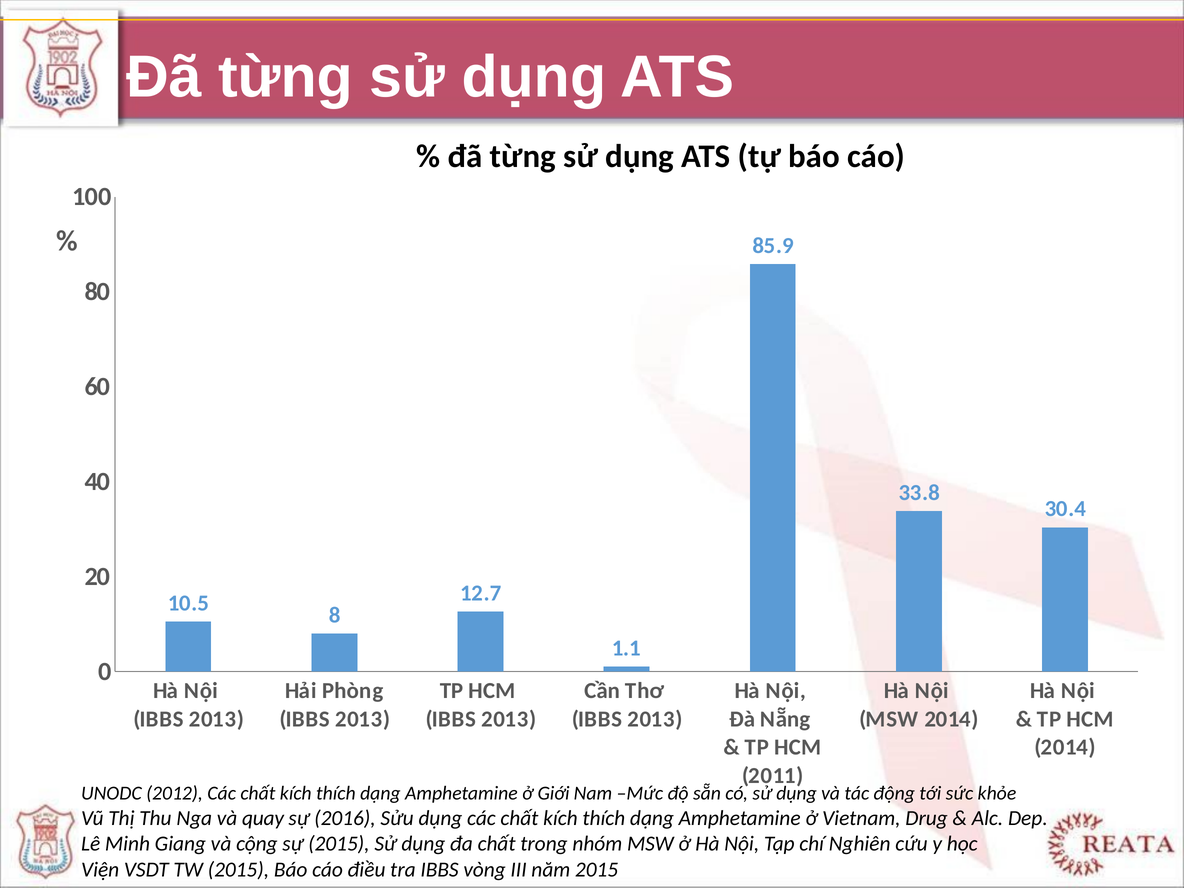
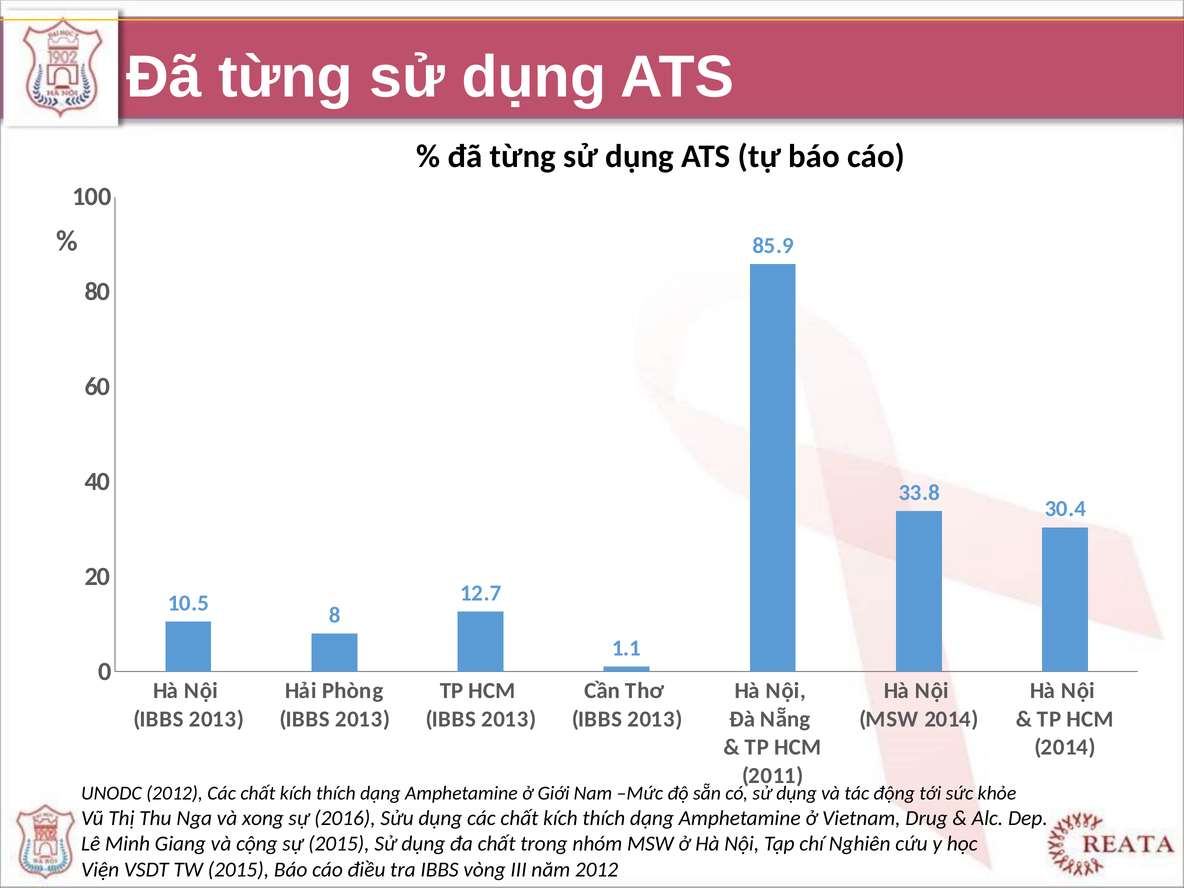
quay: quay -> xong
năm 2015: 2015 -> 2012
